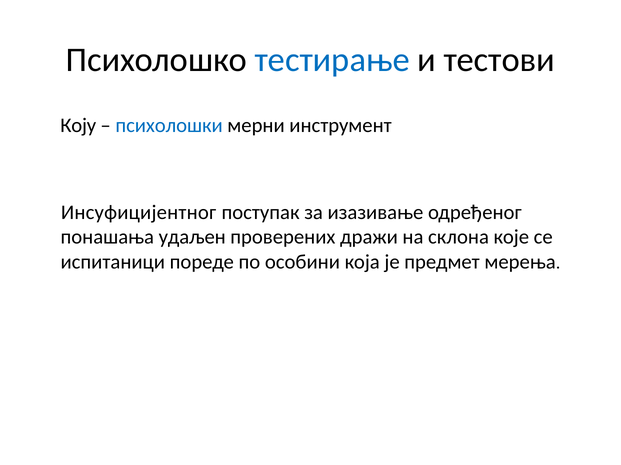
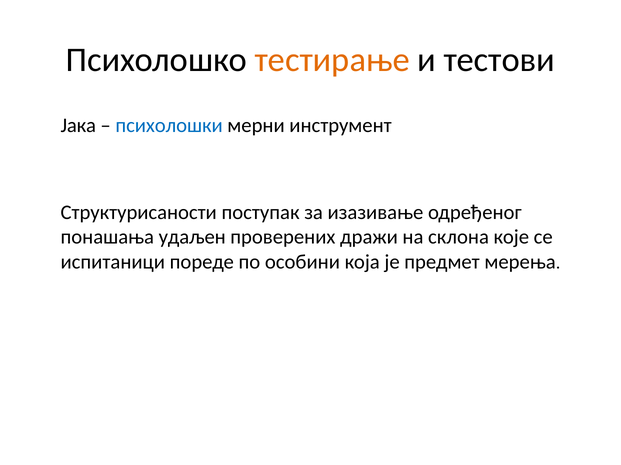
тестирање colour: blue -> orange
Коју: Коју -> Јака
Инсуфицијентног: Инсуфицијентног -> Структурисаности
